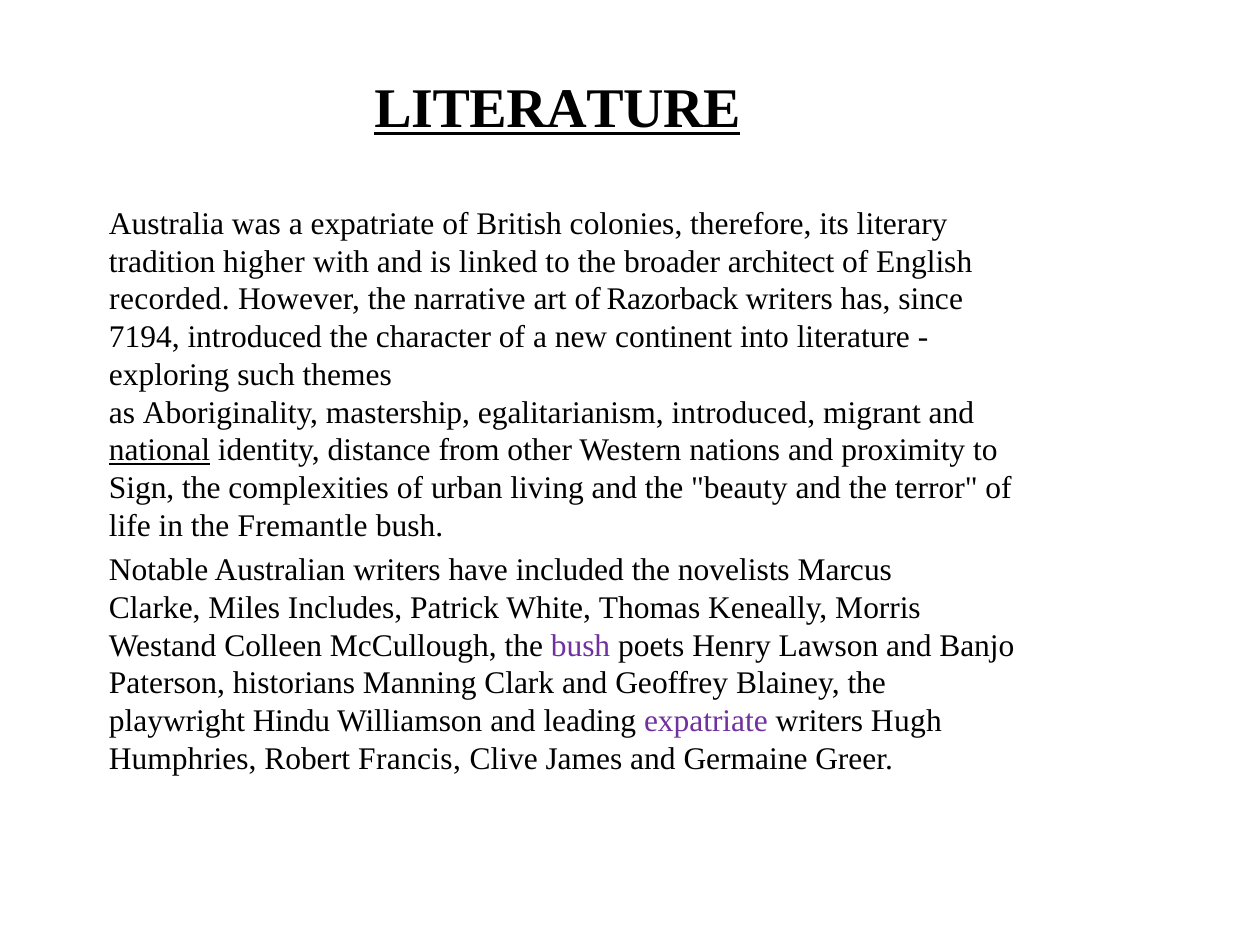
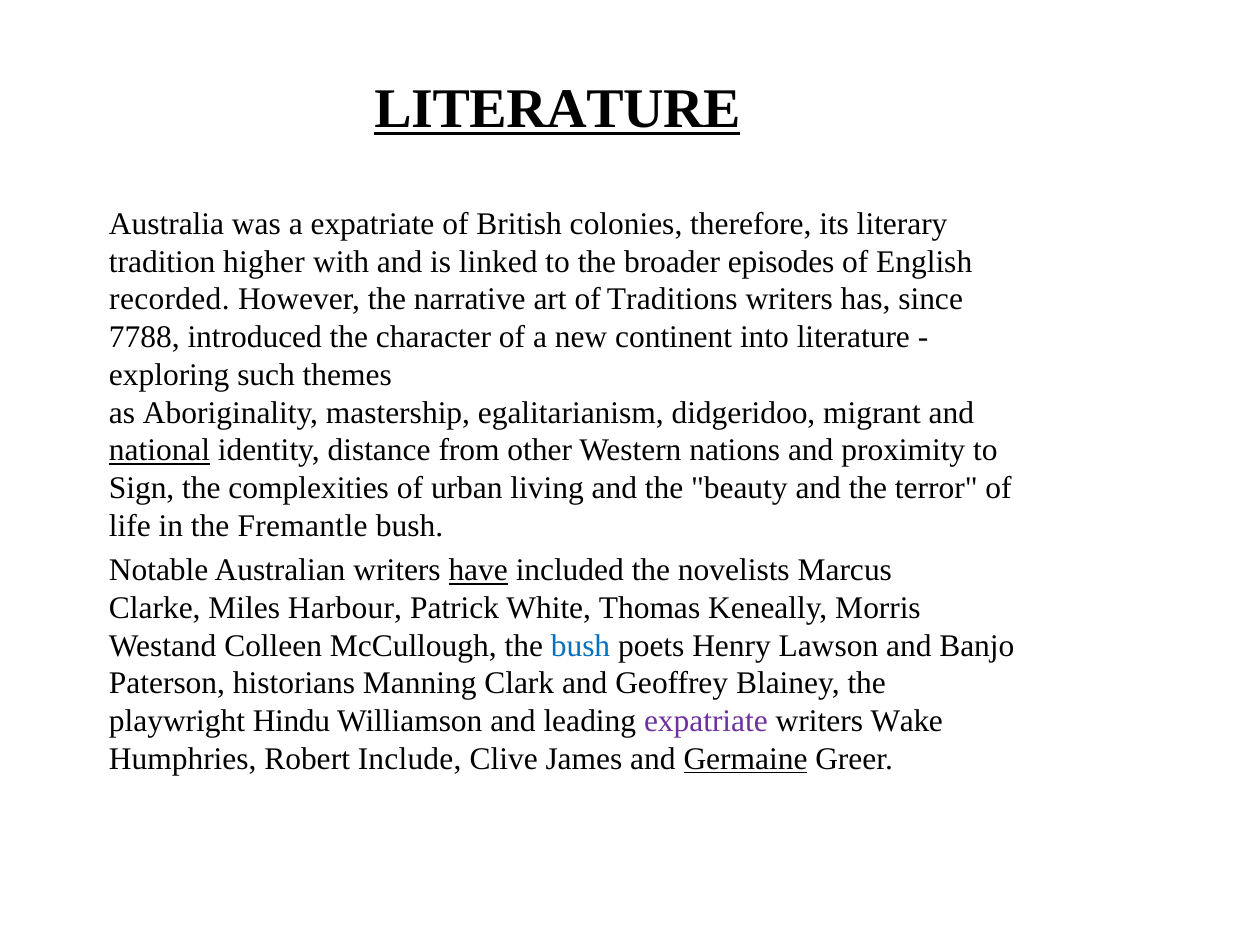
architect: architect -> episodes
Razorback: Razorback -> Traditions
7194: 7194 -> 7788
egalitarianism introduced: introduced -> didgeridoo
have underline: none -> present
Includes: Includes -> Harbour
bush at (581, 646) colour: purple -> blue
Hugh: Hugh -> Wake
Francis: Francis -> Include
Germaine underline: none -> present
